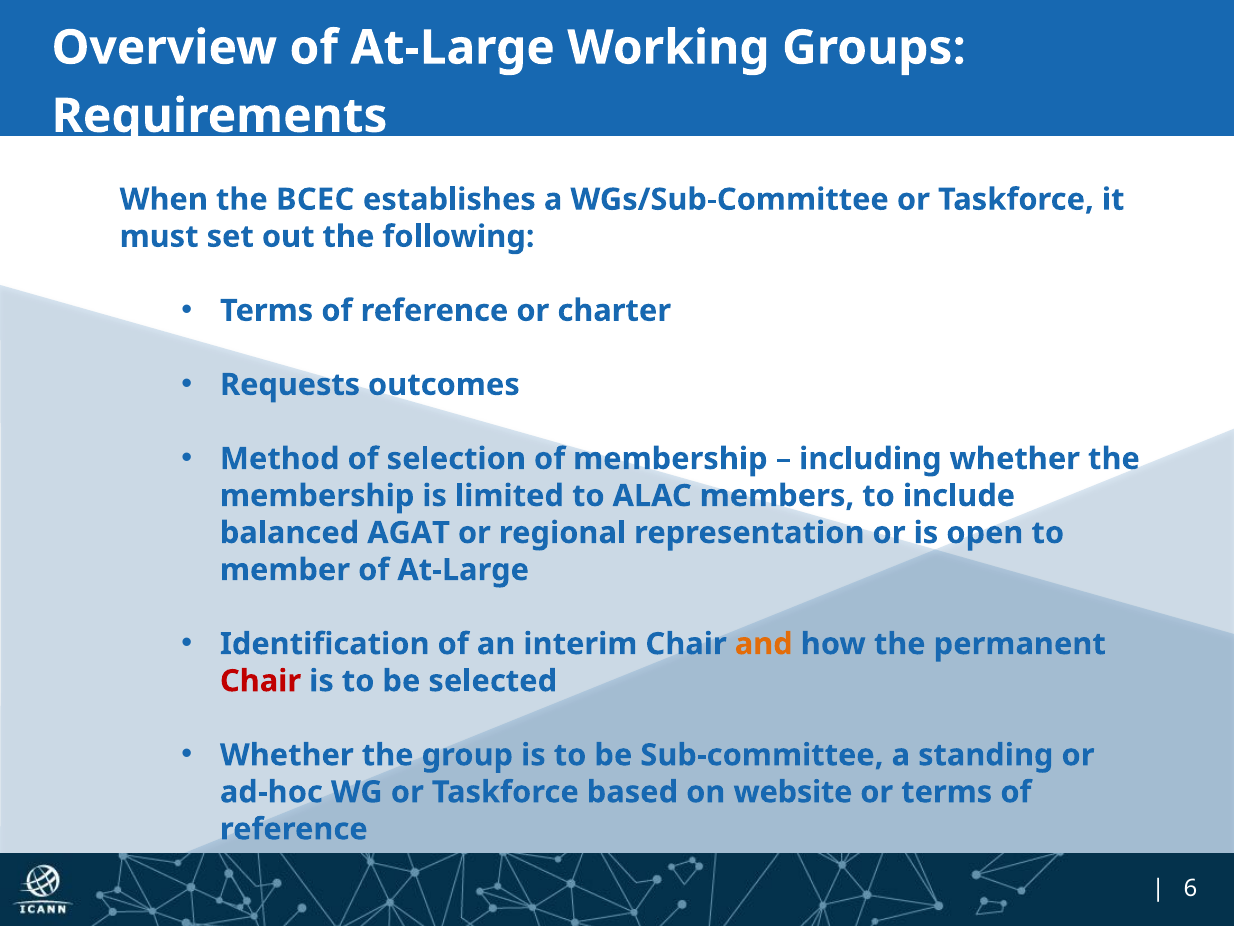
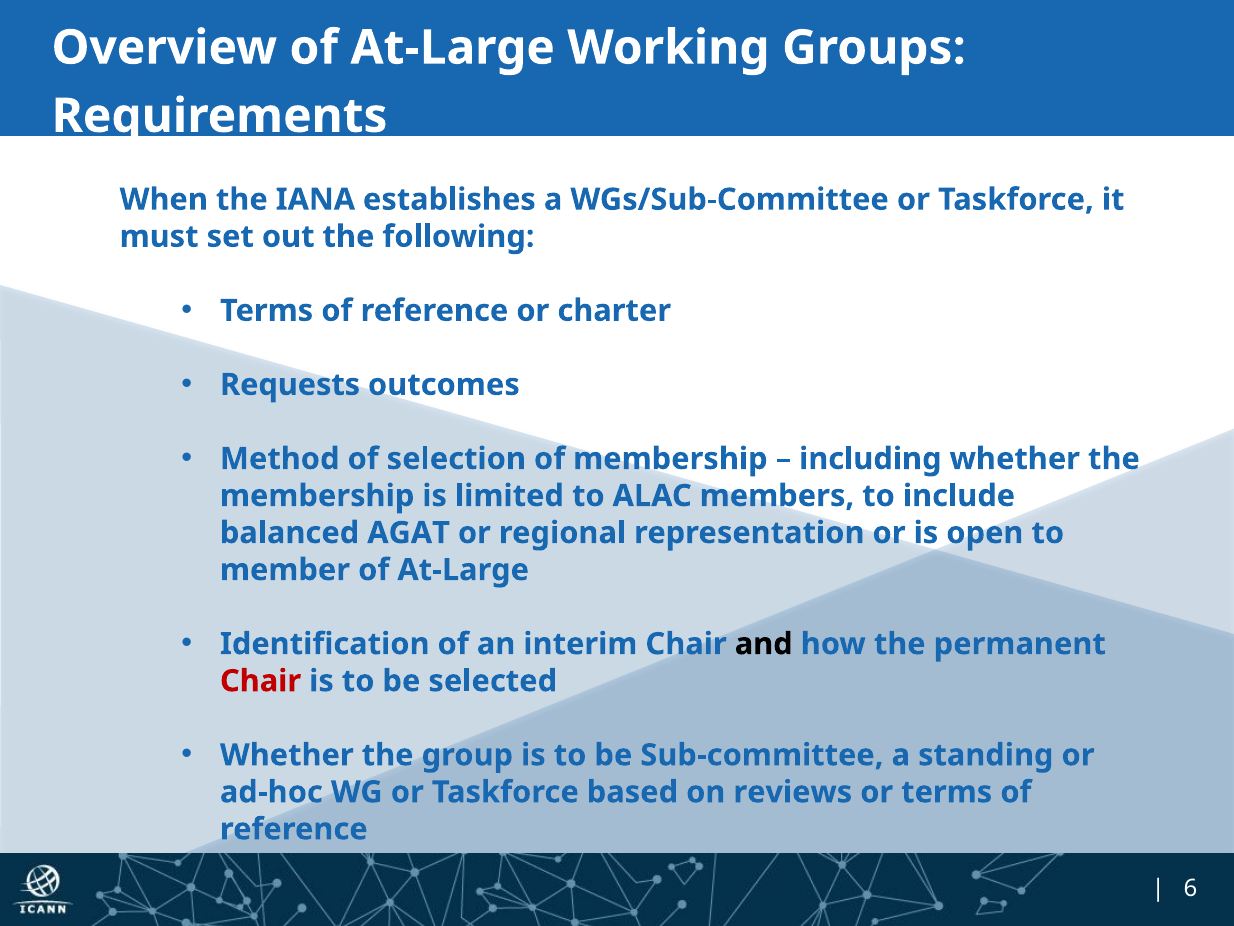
BCEC: BCEC -> IANA
and colour: orange -> black
website: website -> reviews
